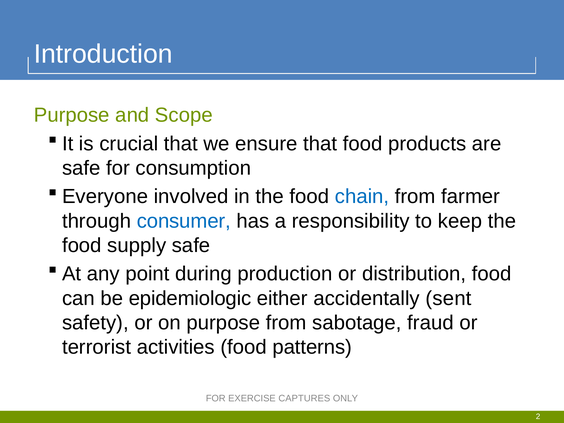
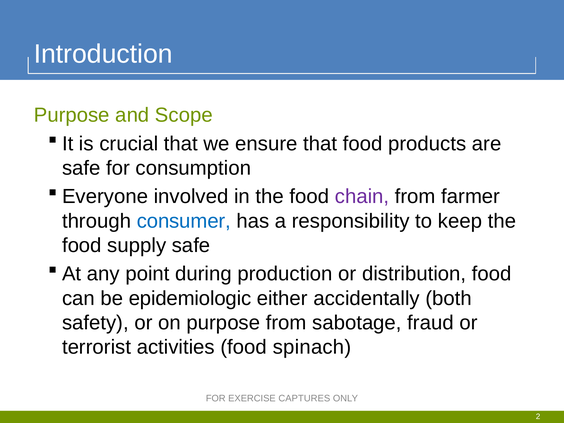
chain colour: blue -> purple
sent: sent -> both
patterns: patterns -> spinach
